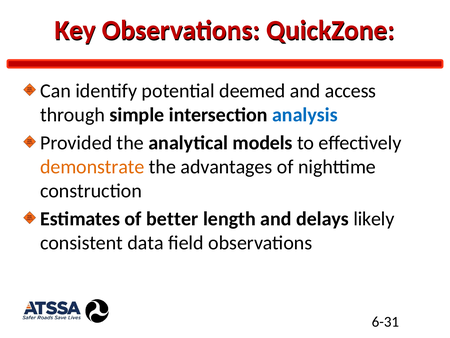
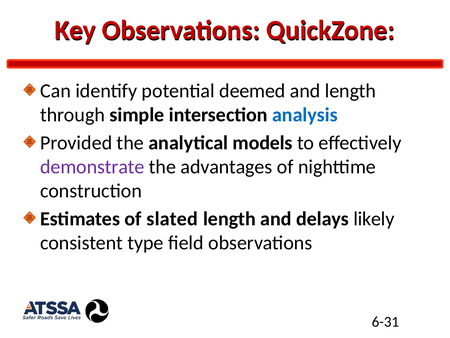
and access: access -> length
demonstrate colour: orange -> purple
better: better -> slated
data: data -> type
